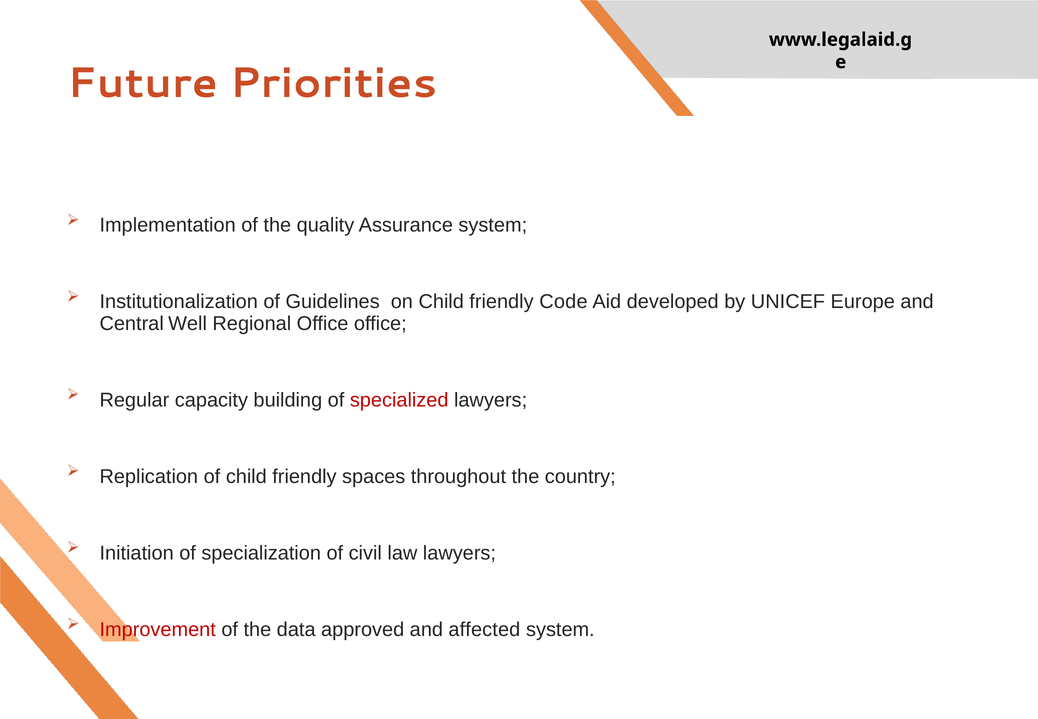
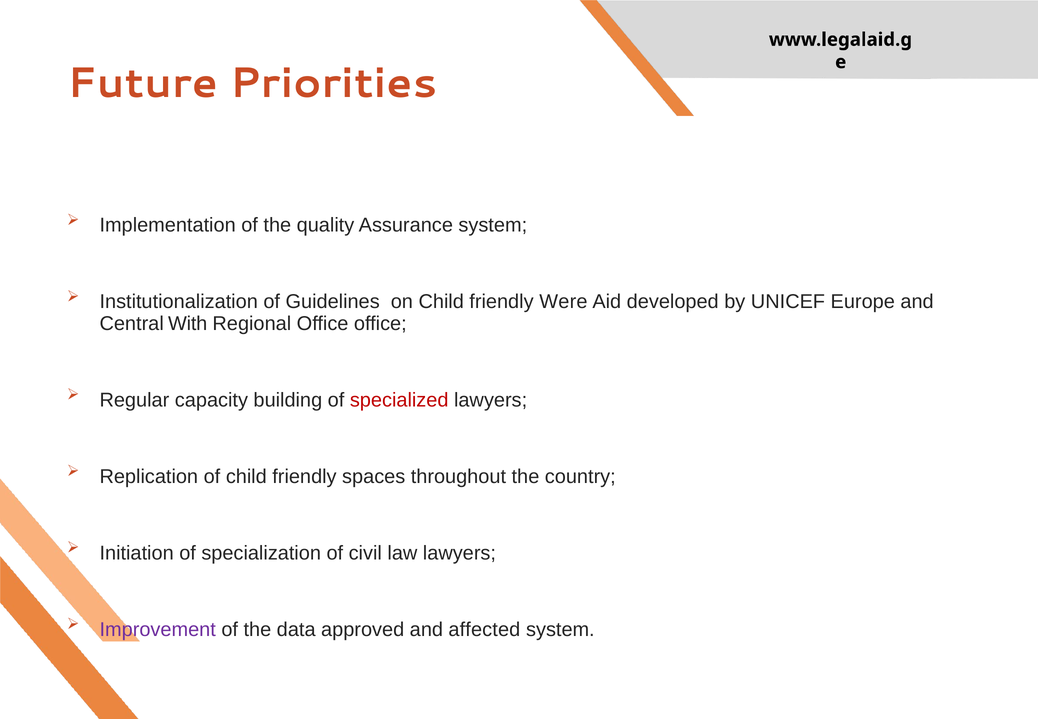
Code: Code -> Were
Well: Well -> With
Improvement colour: red -> purple
